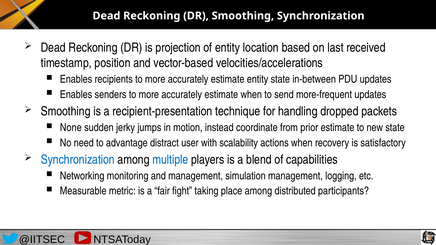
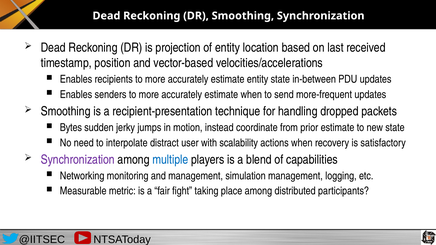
None: None -> Bytes
advantage: advantage -> interpolate
Synchronization at (78, 160) colour: blue -> purple
